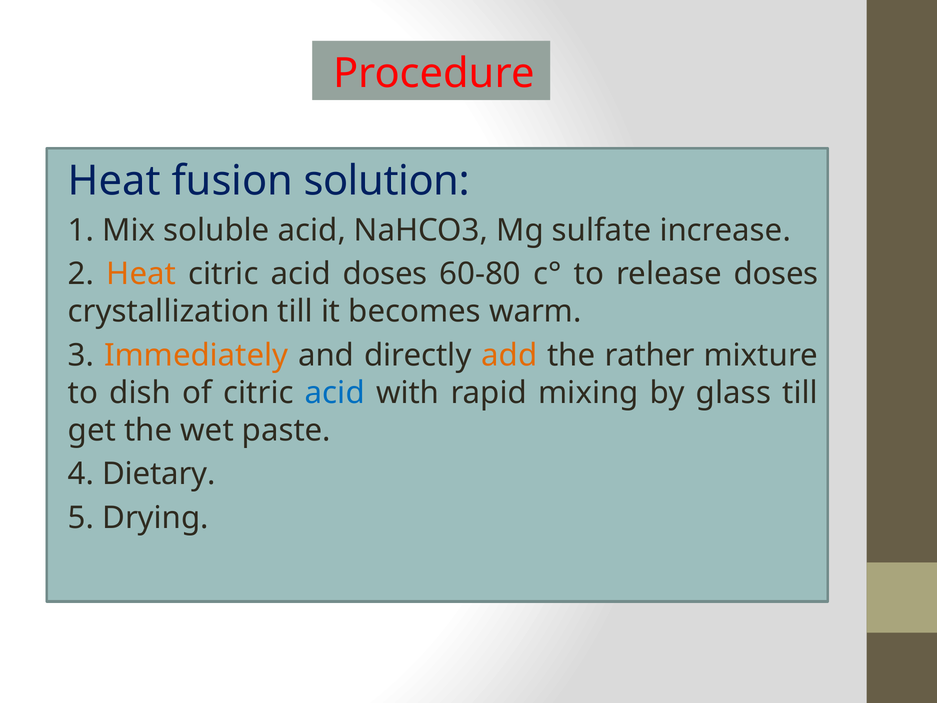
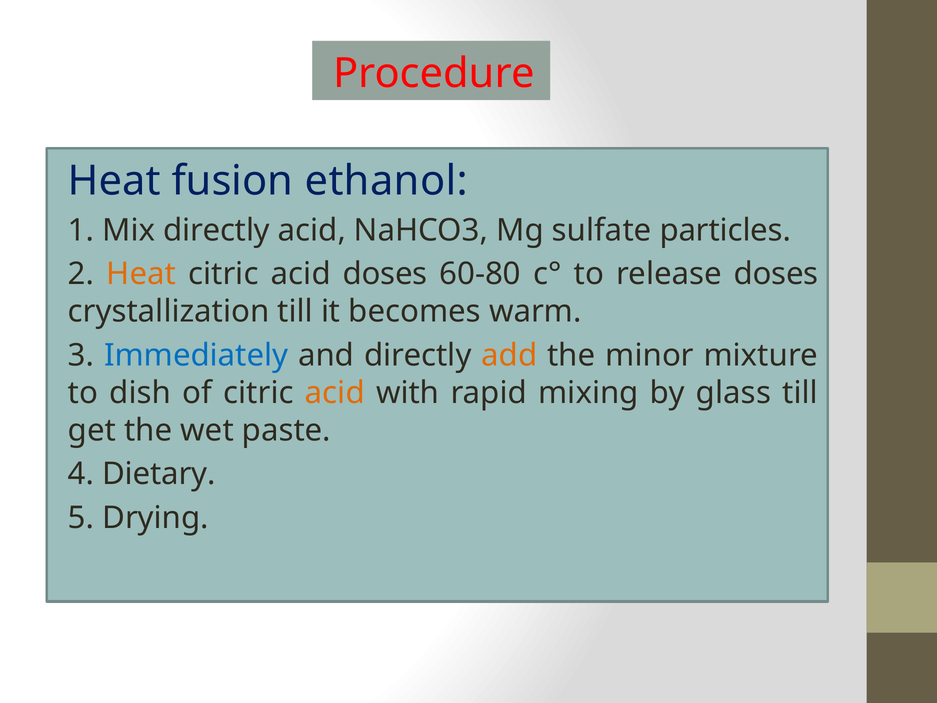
solution: solution -> ethanol
Mix soluble: soluble -> directly
increase: increase -> particles
Immediately colour: orange -> blue
rather: rather -> minor
acid at (335, 393) colour: blue -> orange
